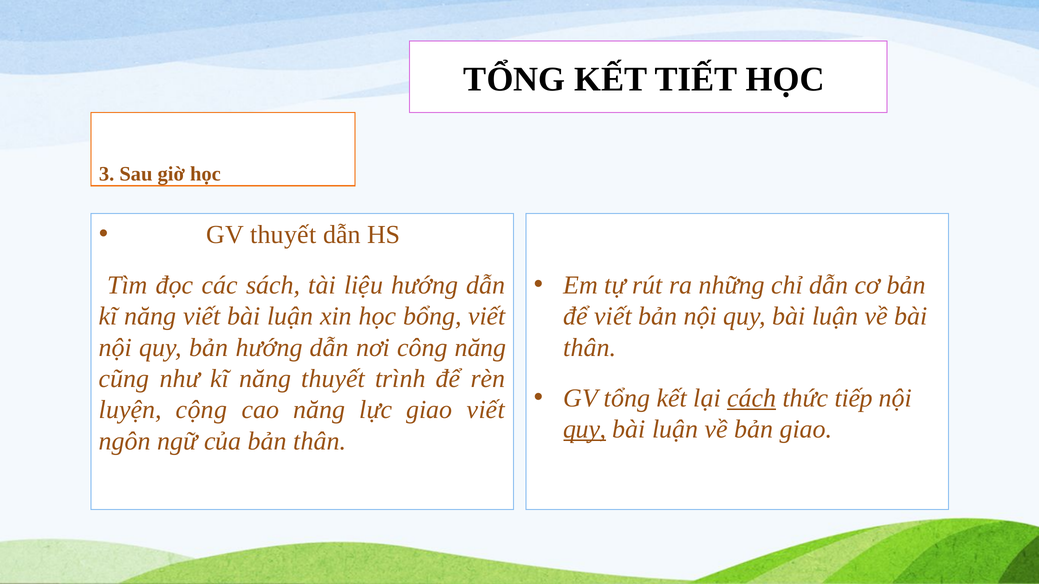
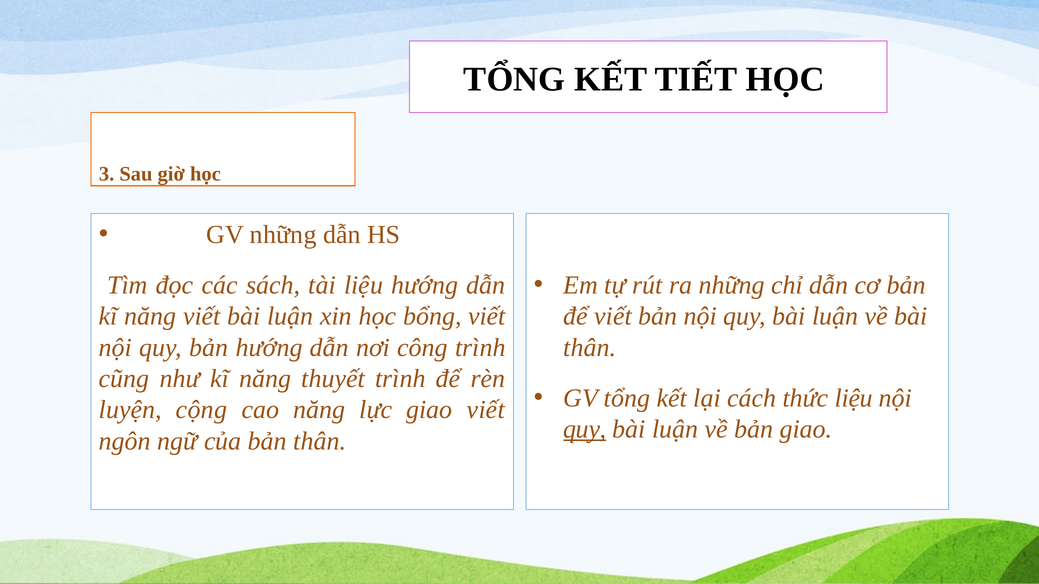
GV thuyết: thuyết -> những
công năng: năng -> trình
cách underline: present -> none
thức tiếp: tiếp -> liệu
